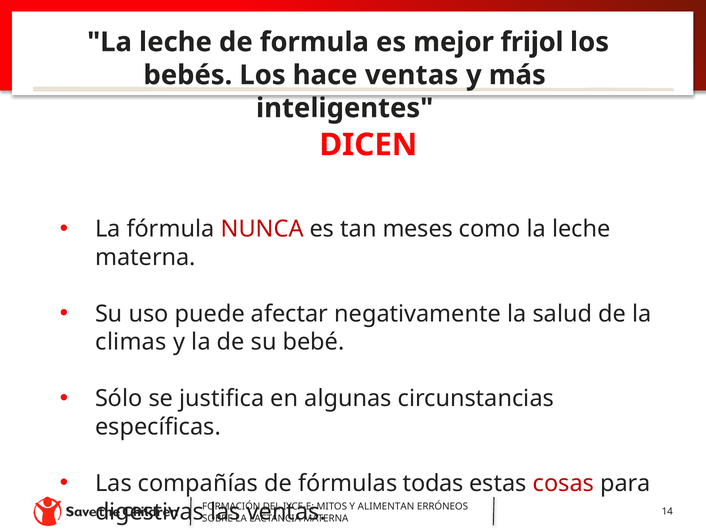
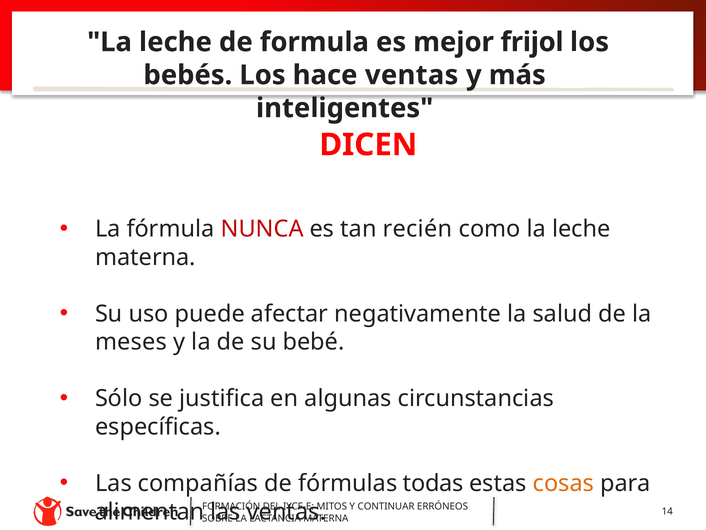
meses: meses -> recién
climas: climas -> meses
cosas colour: red -> orange
ALIMENTAN: ALIMENTAN -> CONTINUAR
digestivas: digestivas -> alimentan
